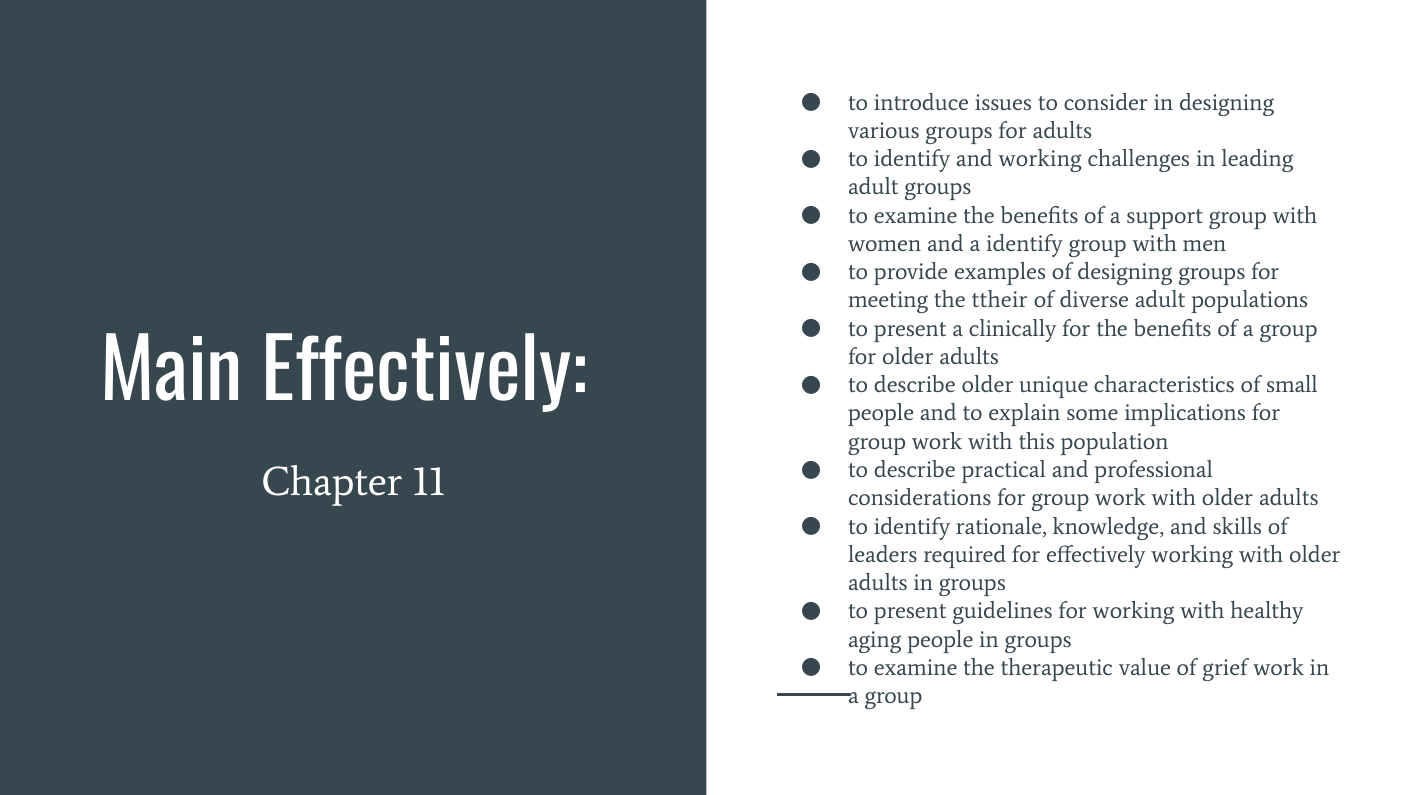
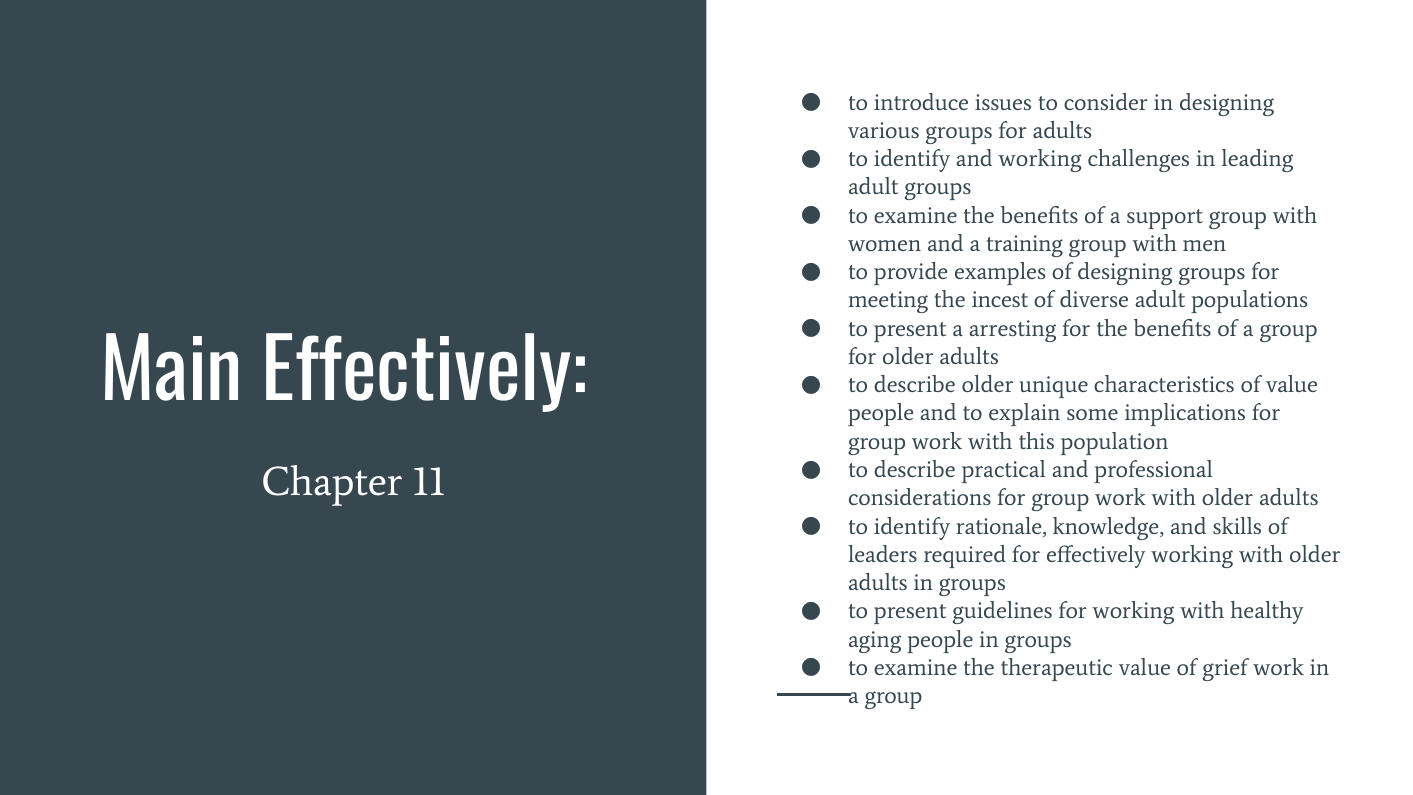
a identify: identify -> training
ttheir: ttheir -> incest
clinically: clinically -> arresting
of small: small -> value
